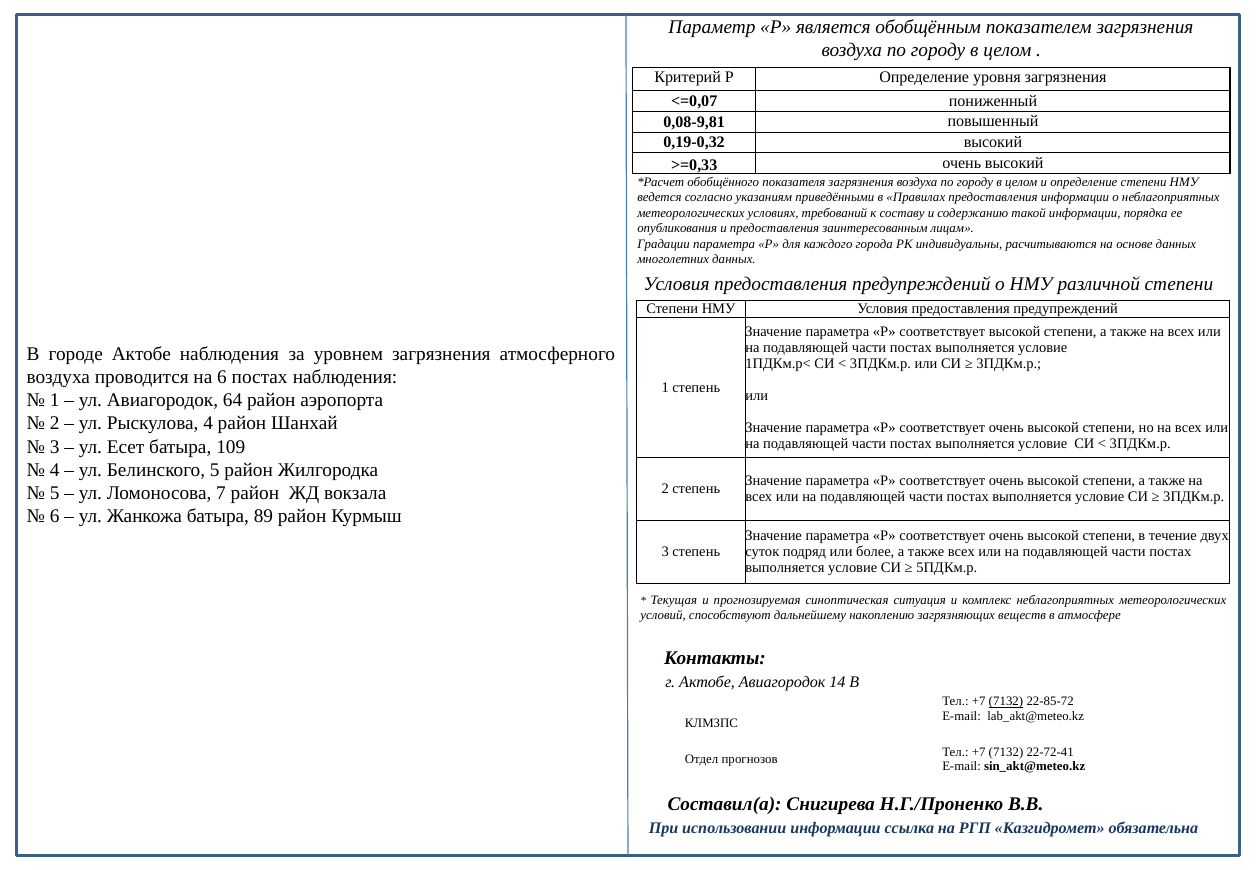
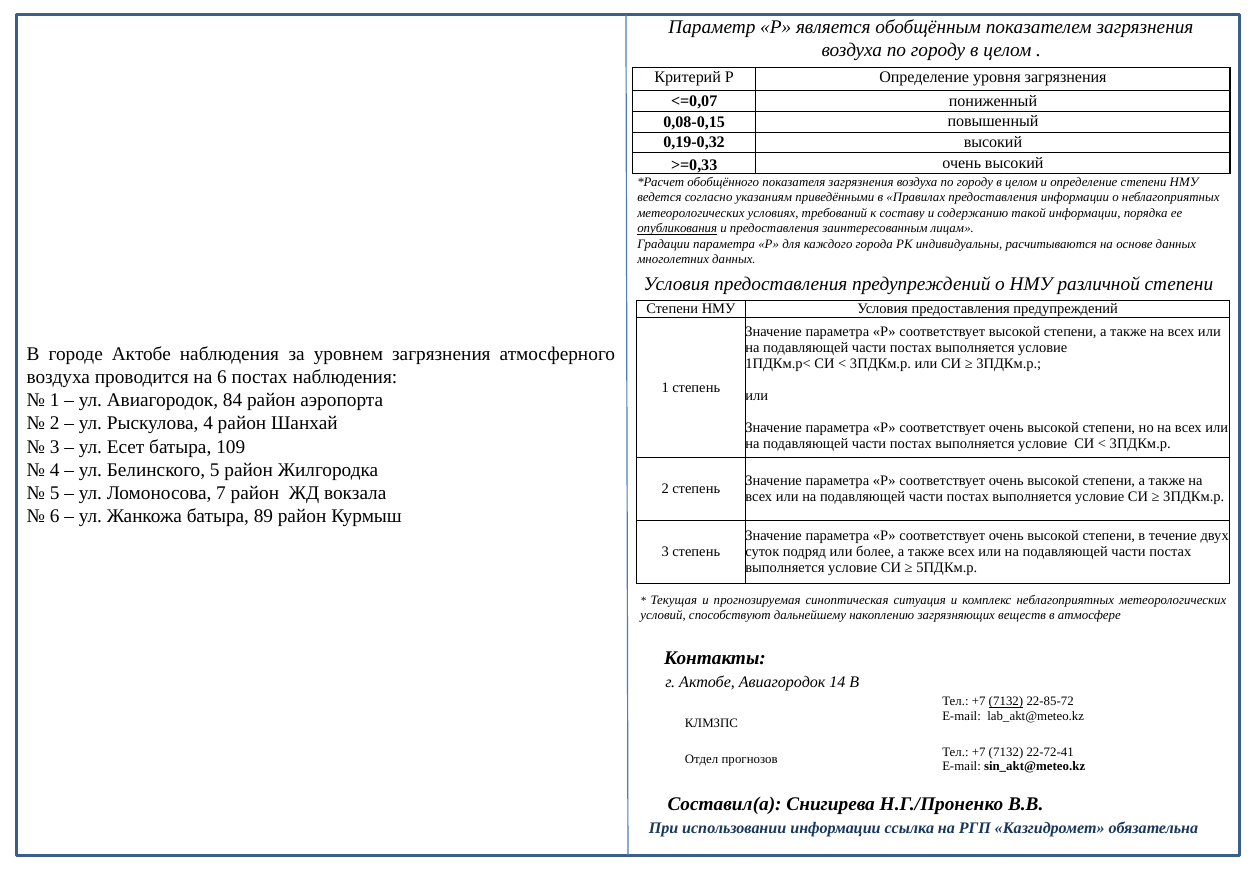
0,08-9,81: 0,08-9,81 -> 0,08-0,15
опубликования underline: none -> present
64: 64 -> 84
